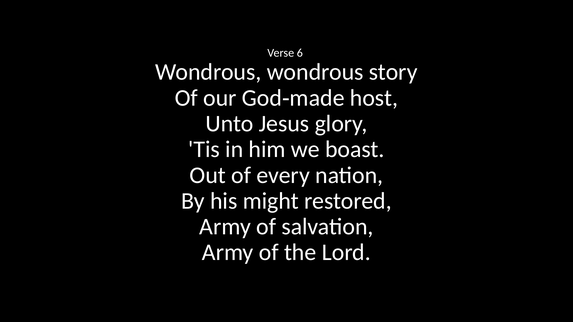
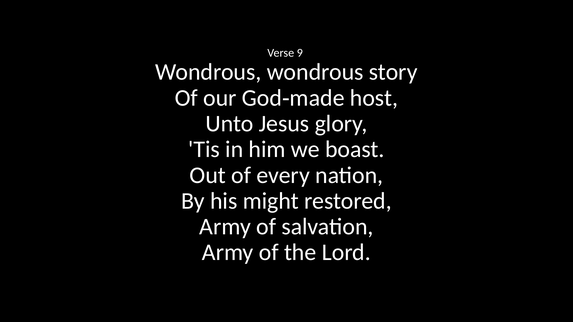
6: 6 -> 9
